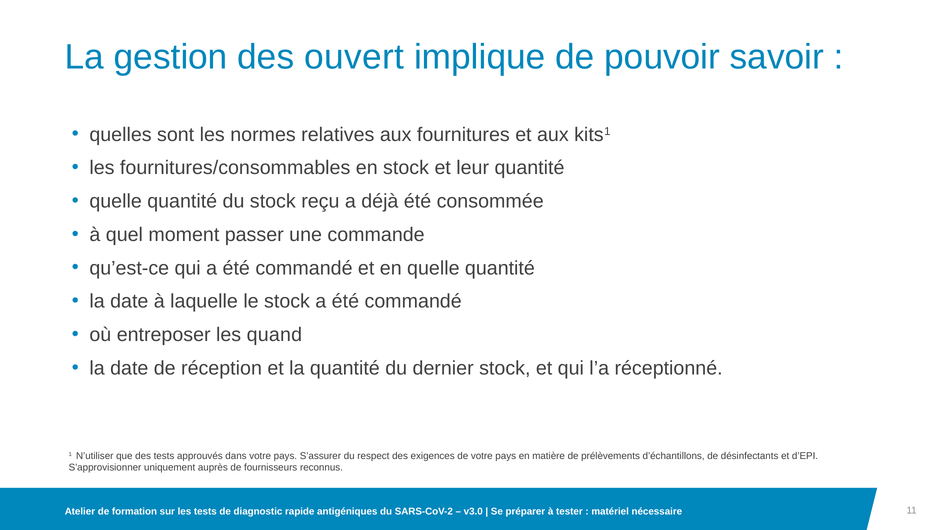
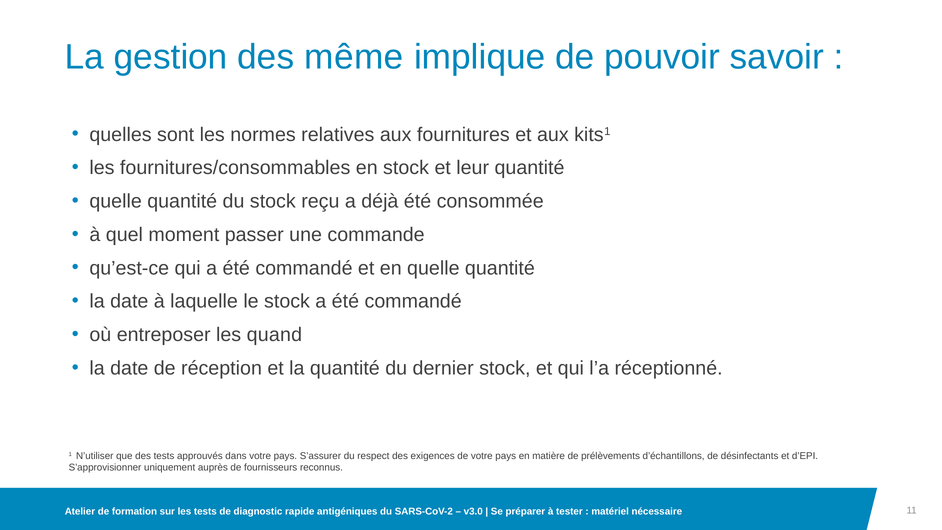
ouvert: ouvert -> même
